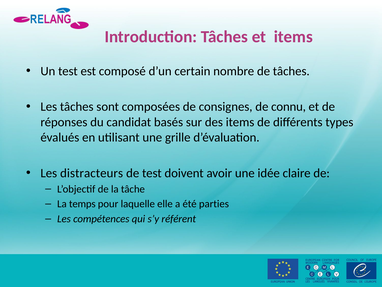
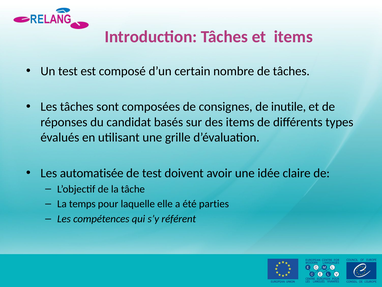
connu: connu -> inutile
distracteurs: distracteurs -> automatisée
